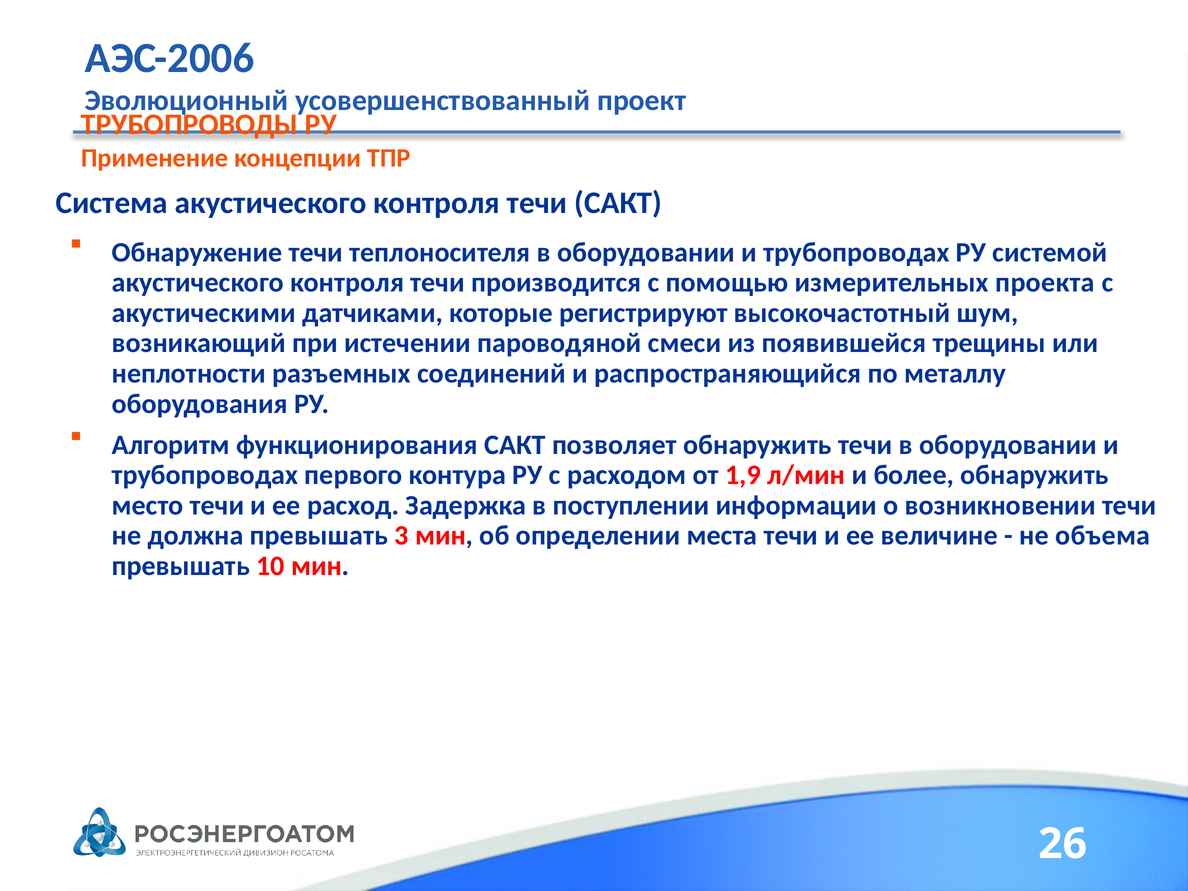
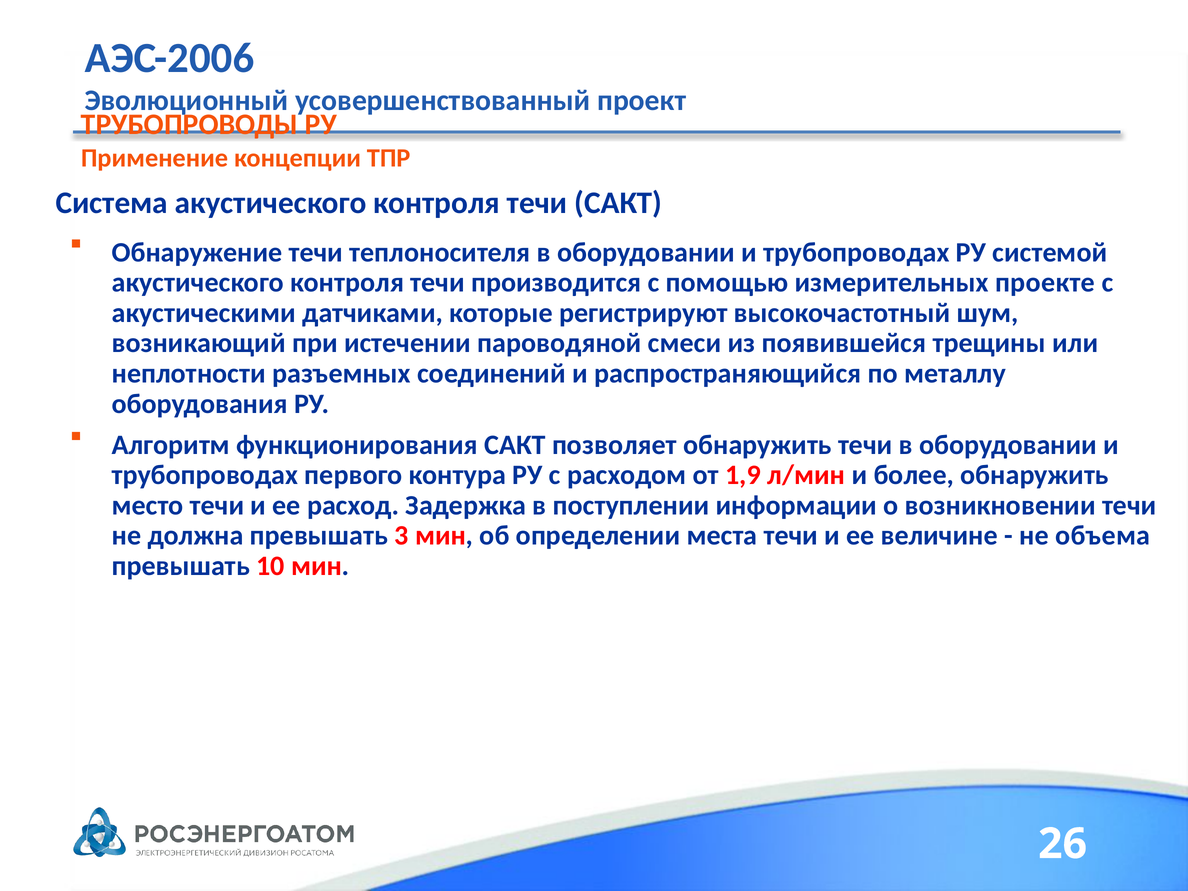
проекта: проекта -> проекте
